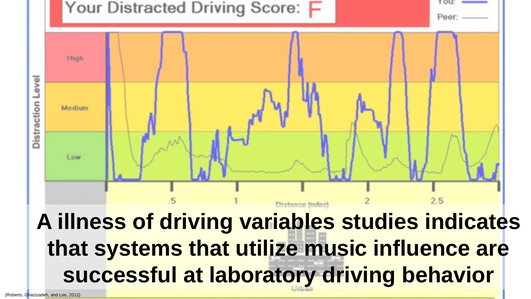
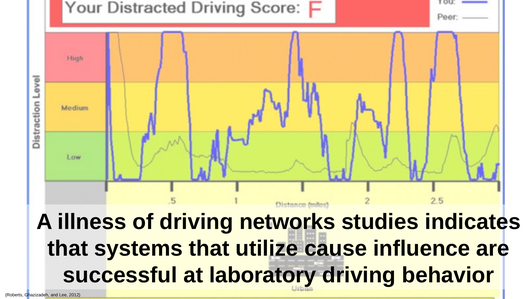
variables: variables -> networks
music: music -> cause
